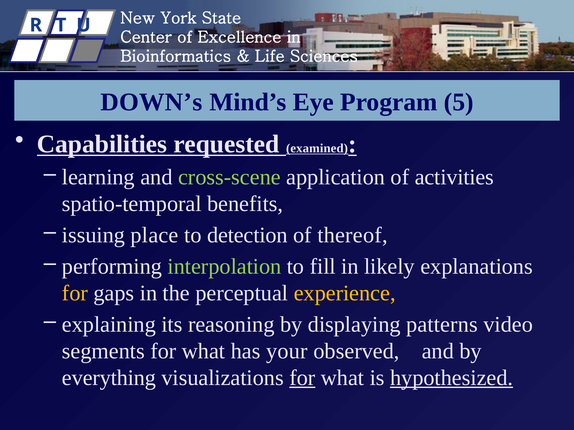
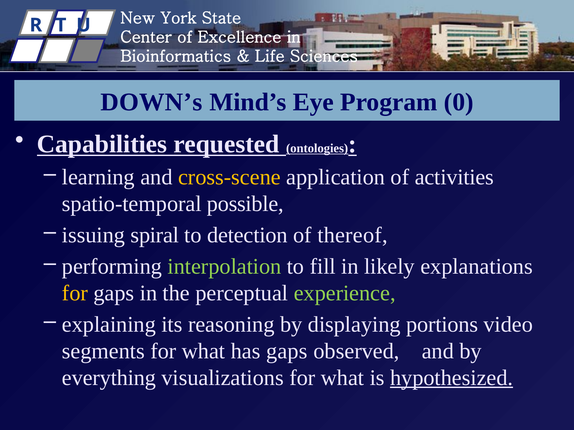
5: 5 -> 0
examined: examined -> ontologies
cross-scene colour: light green -> yellow
benefits: benefits -> possible
place: place -> spiral
experience colour: yellow -> light green
patterns: patterns -> portions
has your: your -> gaps
for at (302, 378) underline: present -> none
